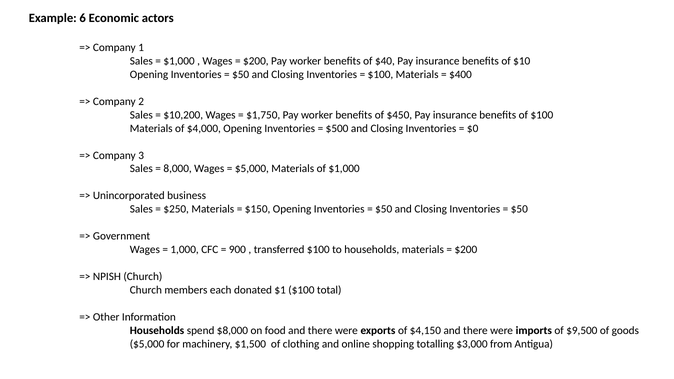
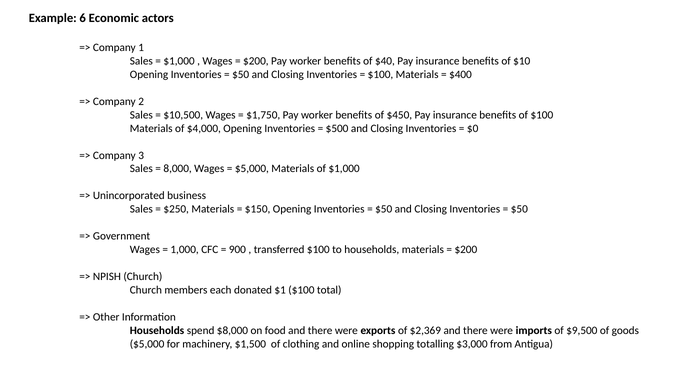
$10,200: $10,200 -> $10,500
$4,150: $4,150 -> $2,369
